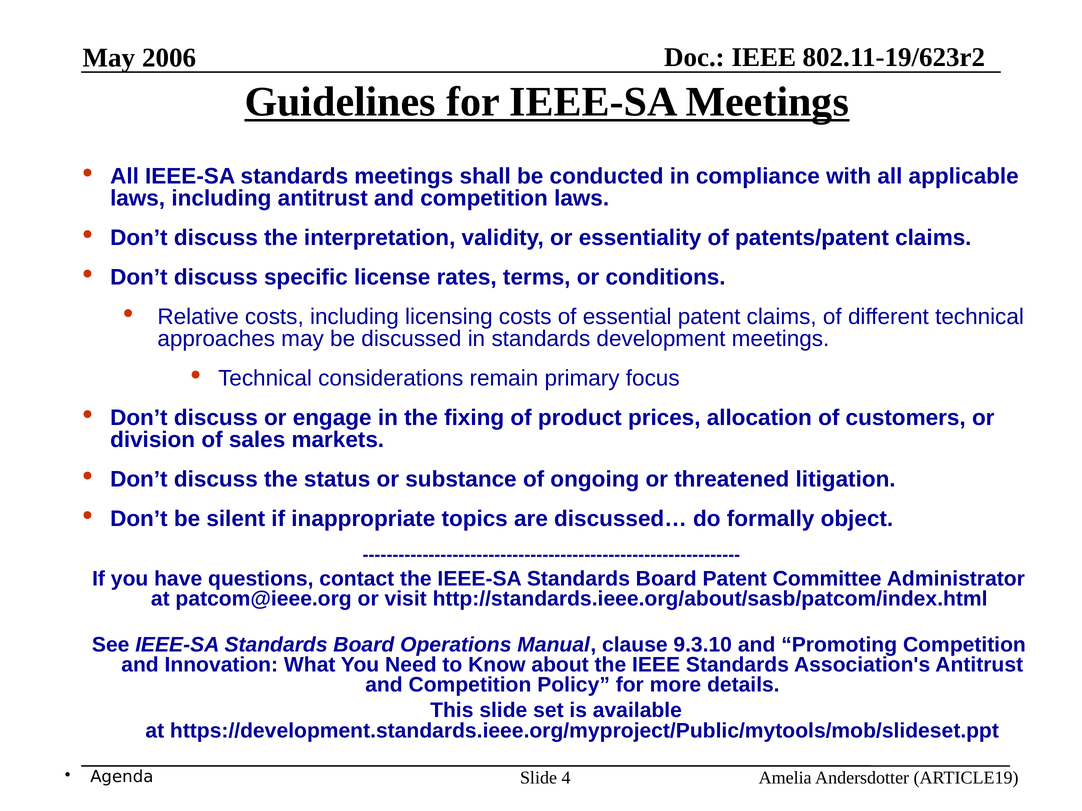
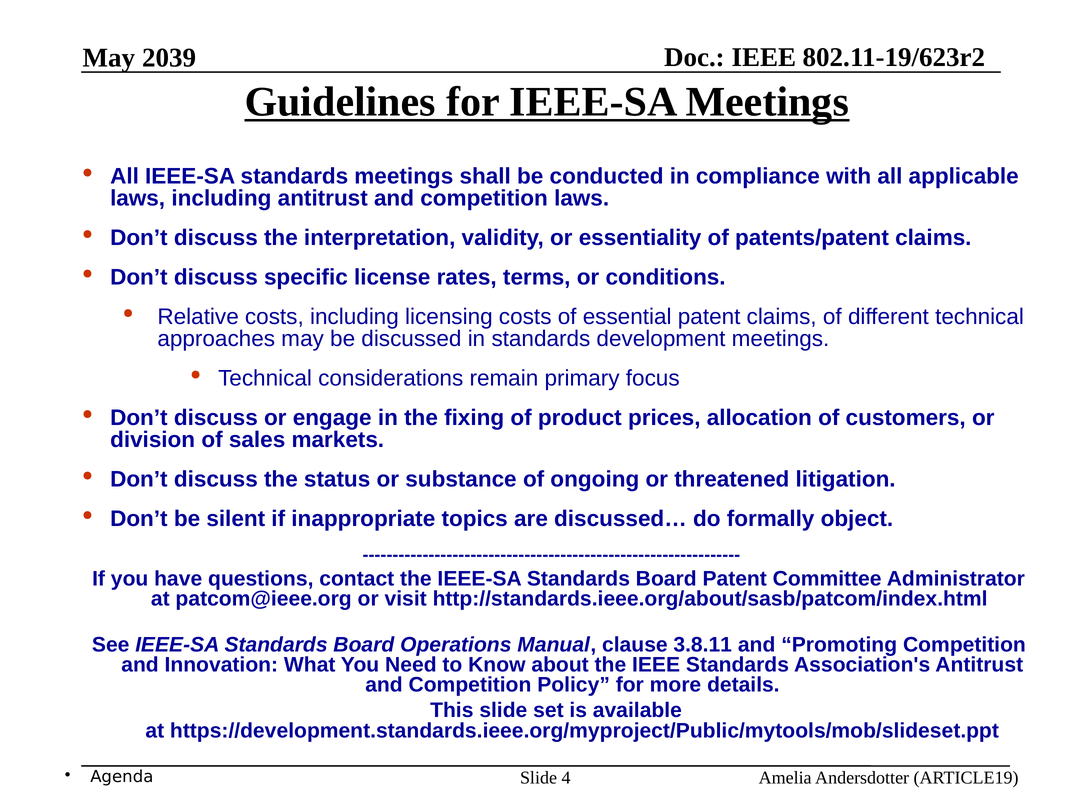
2006: 2006 -> 2039
9.3.10: 9.3.10 -> 3.8.11
